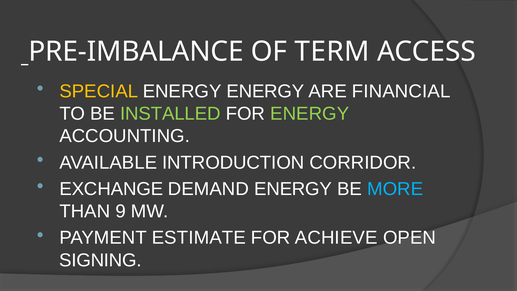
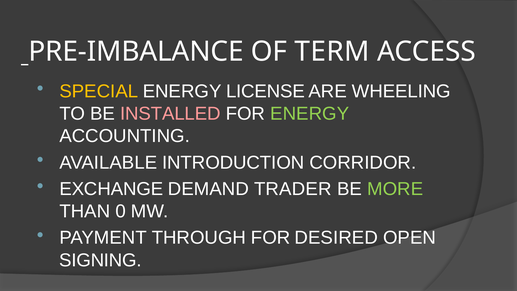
ENERGY ENERGY: ENERGY -> LICENSE
FINANCIAL: FINANCIAL -> WHEELING
INSTALLED colour: light green -> pink
DEMAND ENERGY: ENERGY -> TRADER
MORE colour: light blue -> light green
9: 9 -> 0
ESTIMATE: ESTIMATE -> THROUGH
ACHIEVE: ACHIEVE -> DESIRED
